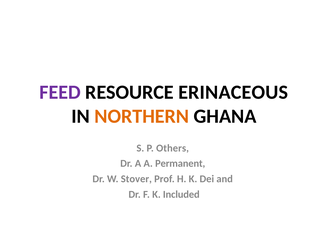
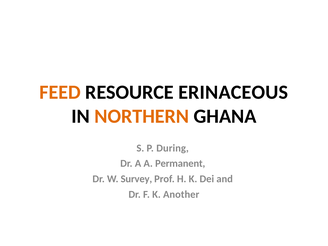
FEED colour: purple -> orange
Others: Others -> During
Stover: Stover -> Survey
Included: Included -> Another
